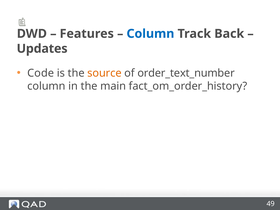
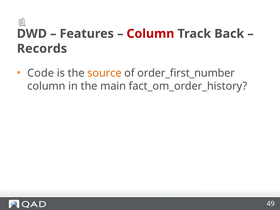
Column at (150, 34) colour: blue -> red
Updates: Updates -> Records
order_text_number: order_text_number -> order_first_number
